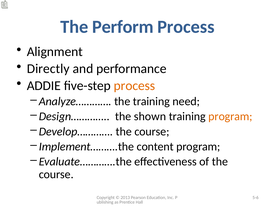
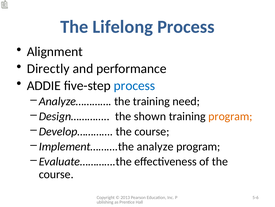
Perform: Perform -> Lifelong
process at (134, 85) colour: orange -> blue
content: content -> analyze
